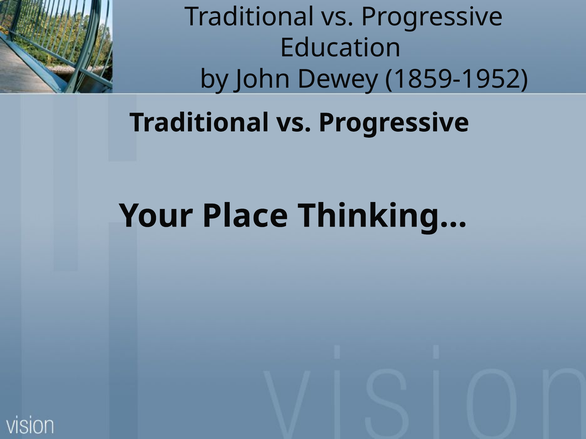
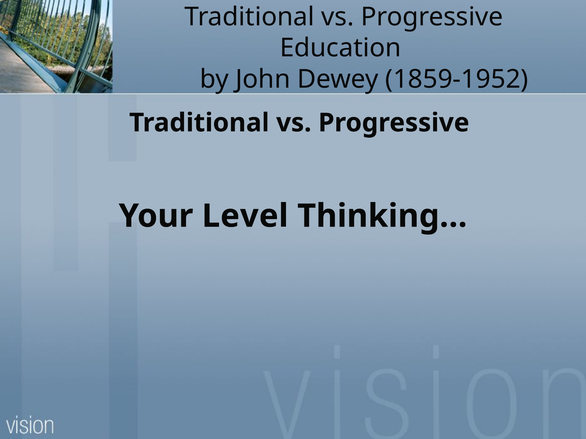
Place: Place -> Level
